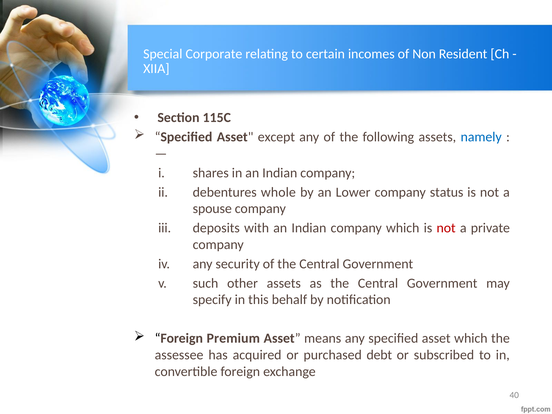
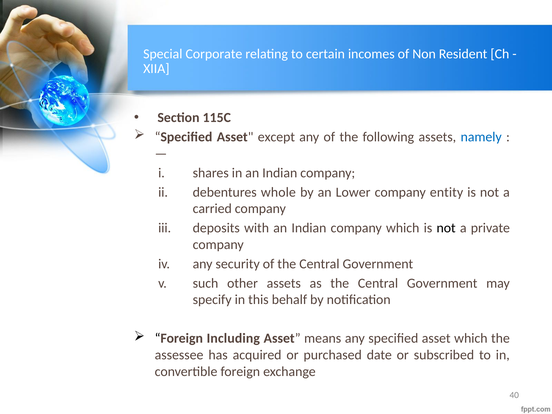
status: status -> entity
spouse: spouse -> carried
not at (446, 228) colour: red -> black
Premium: Premium -> Including
debt: debt -> date
